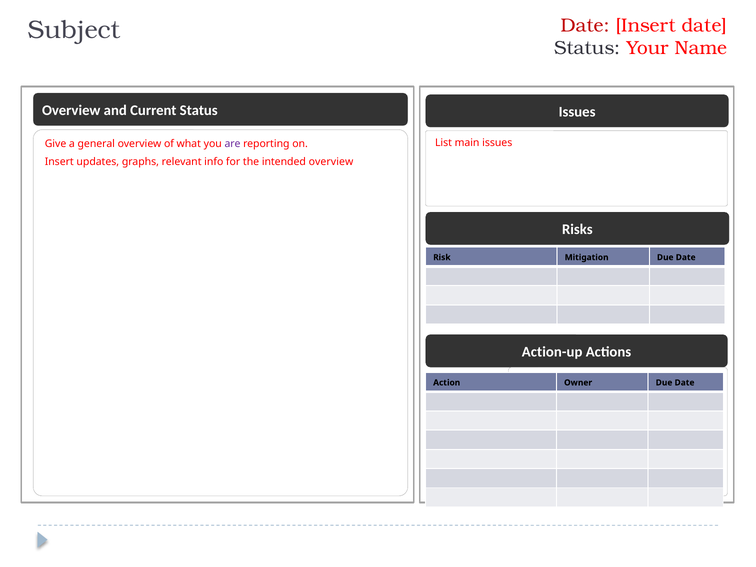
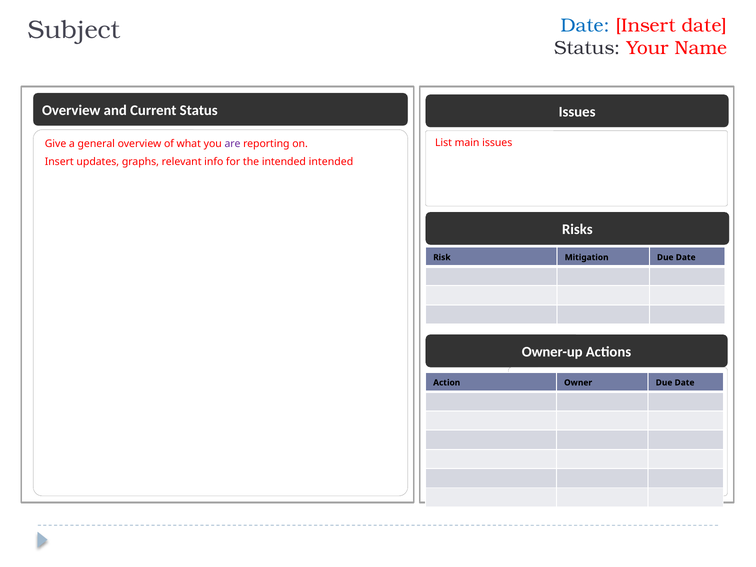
Date at (585, 25) colour: red -> blue
intended overview: overview -> intended
Action-up: Action-up -> Owner-up
